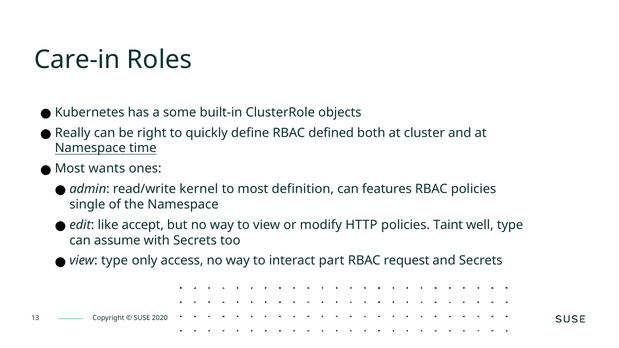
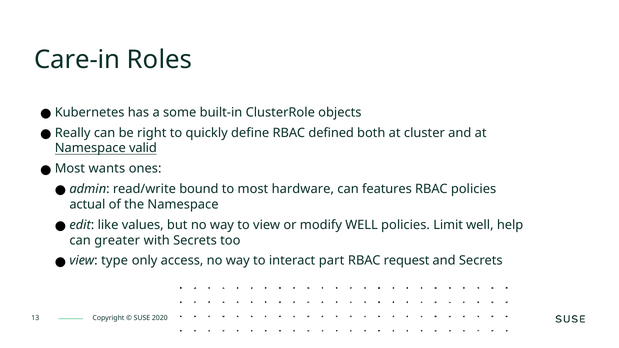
time: time -> valid
kernel: kernel -> bound
definition: definition -> hardware
single: single -> actual
accept: accept -> values
modify HTTP: HTTP -> WELL
Taint: Taint -> Limit
well type: type -> help
assume: assume -> greater
